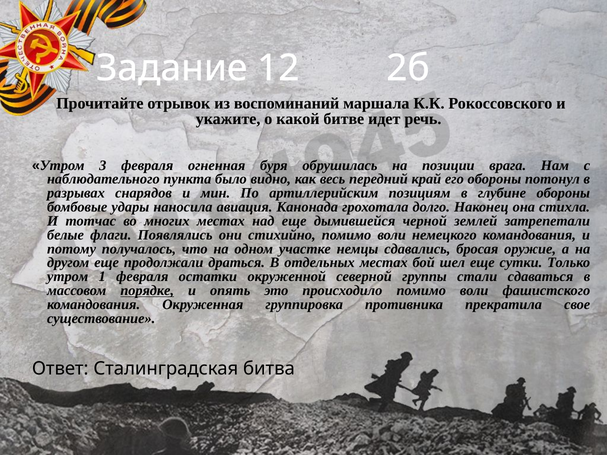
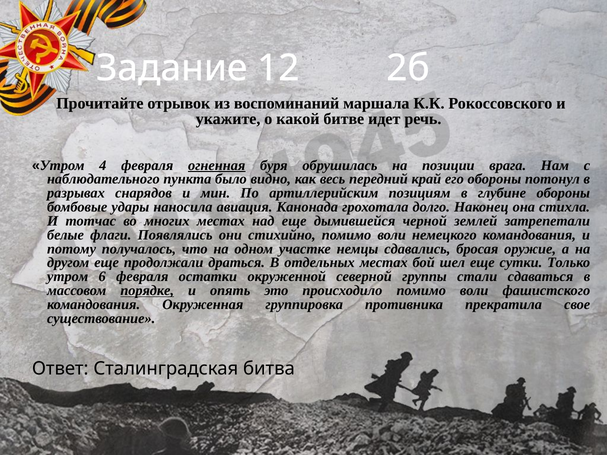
3: 3 -> 4
огненная underline: none -> present
1: 1 -> 6
